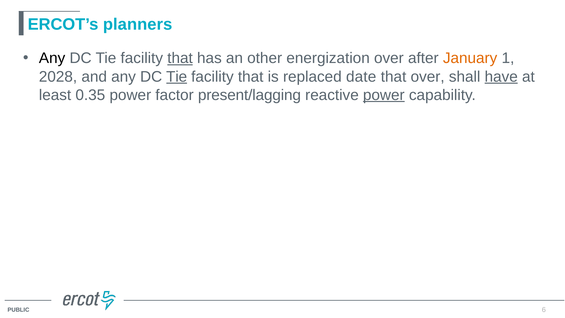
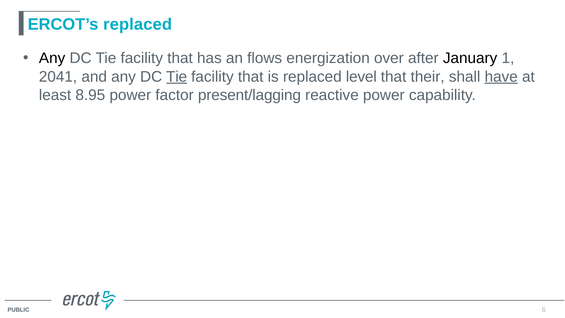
ERCOT’s planners: planners -> replaced
that at (180, 58) underline: present -> none
other: other -> flows
January colour: orange -> black
2028: 2028 -> 2041
date: date -> level
that over: over -> their
0.35: 0.35 -> 8.95
power at (384, 95) underline: present -> none
